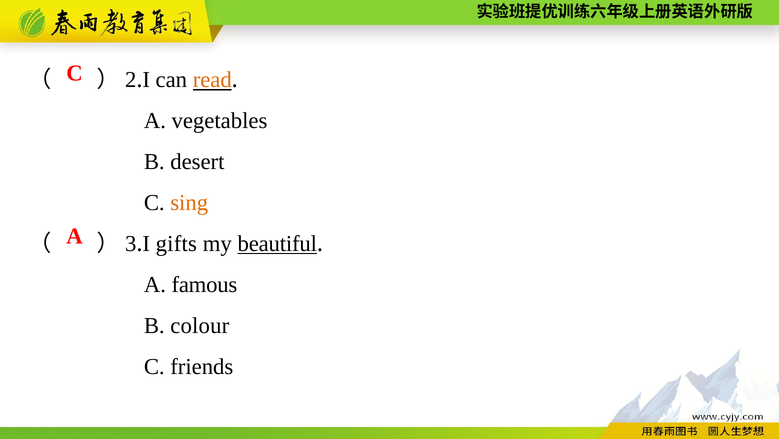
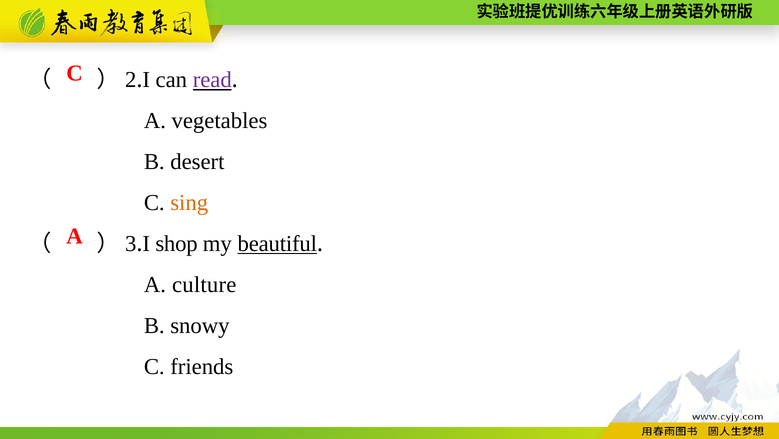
read colour: orange -> purple
gifts: gifts -> shop
famous: famous -> culture
colour: colour -> snowy
